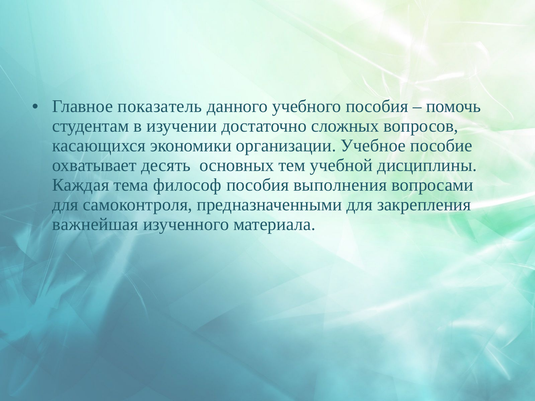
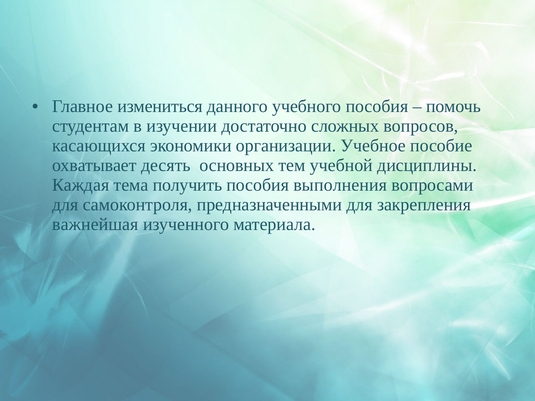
показатель: показатель -> измениться
философ: философ -> получить
